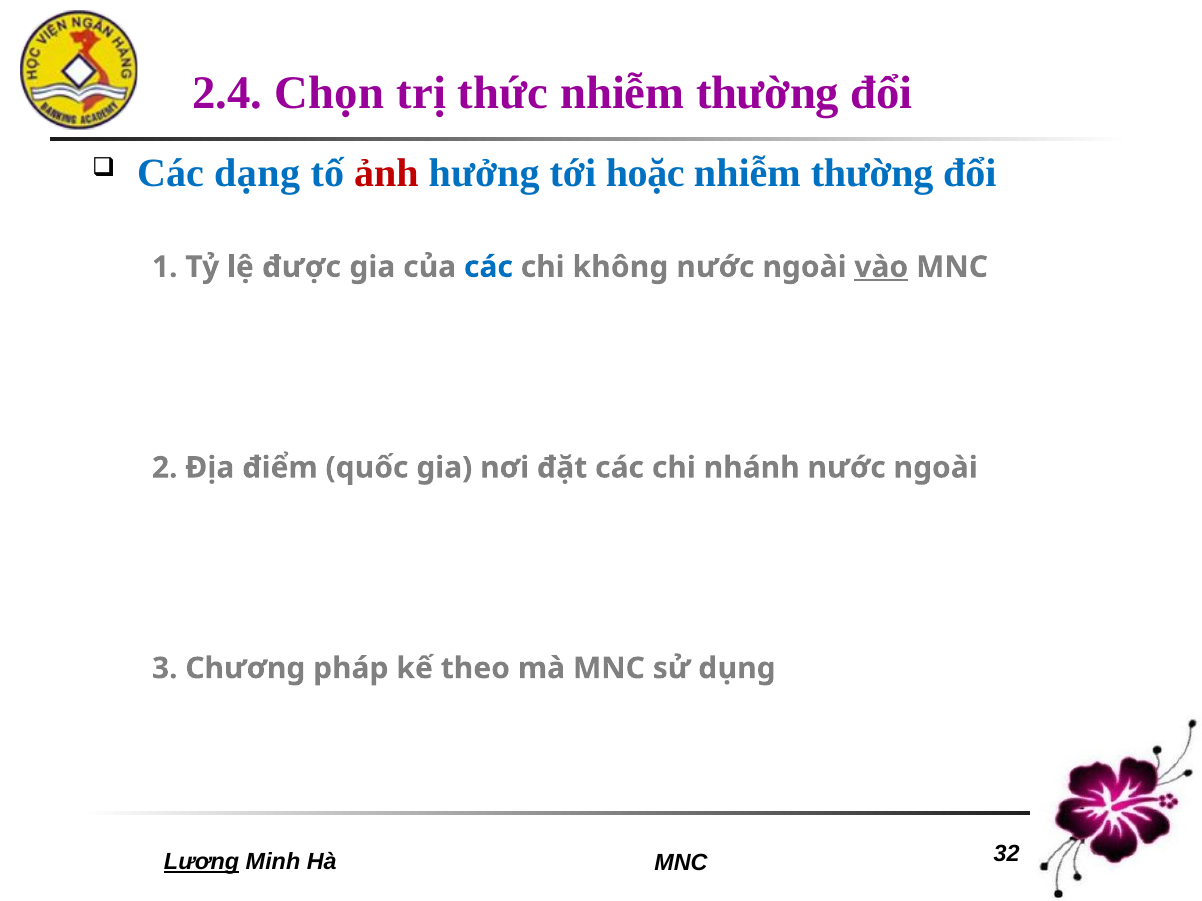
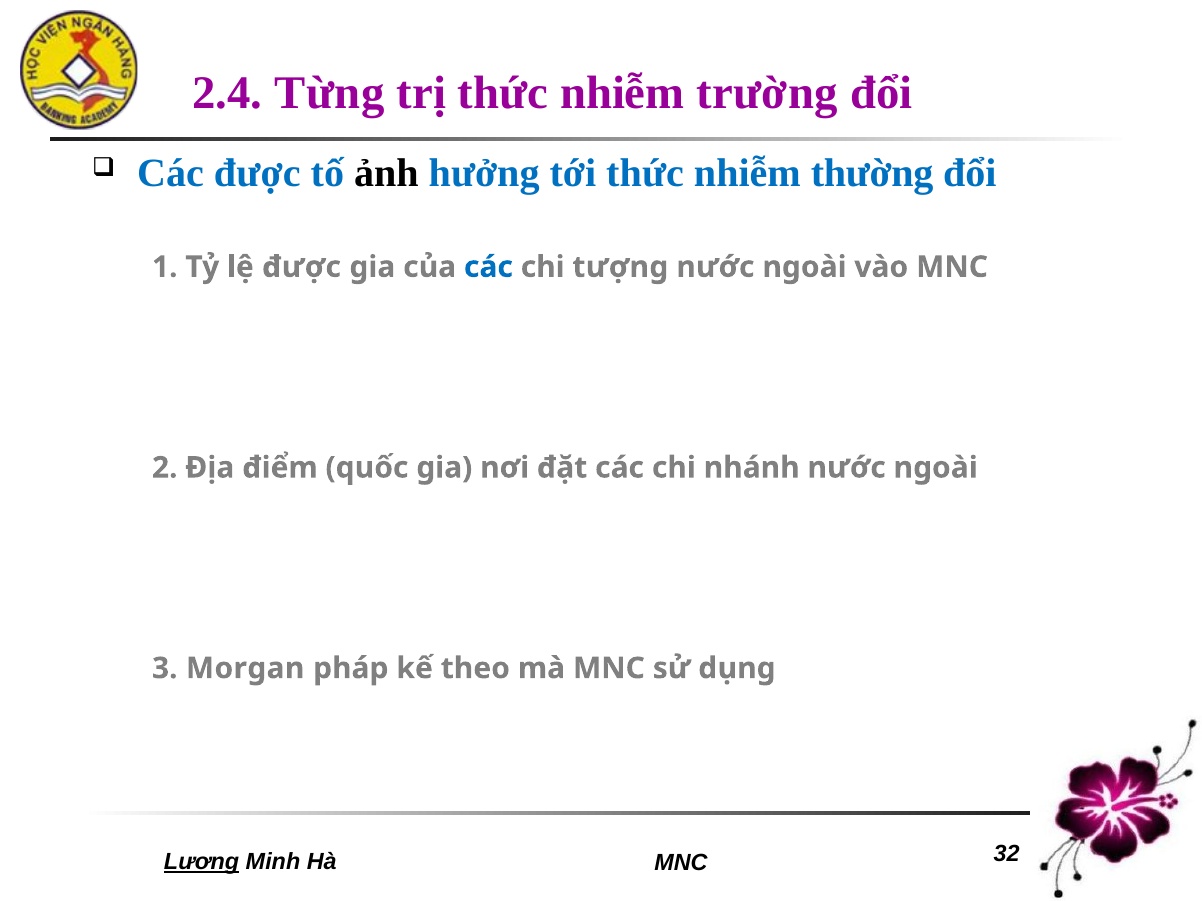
Chọn: Chọn -> Từng
thường at (768, 93): thường -> trường
Các dạng: dạng -> được
ảnh colour: red -> black
tới hoặc: hoặc -> thức
không: không -> tượng
vào underline: present -> none
Chương: Chương -> Morgan
